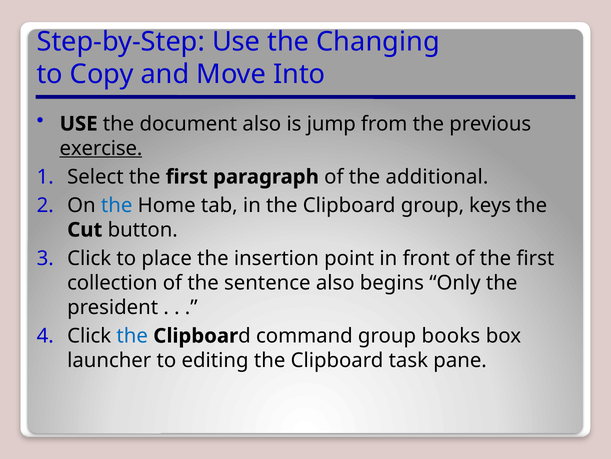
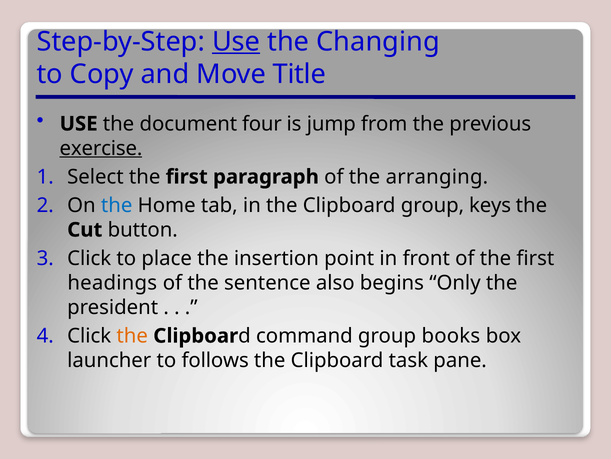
Use at (236, 42) underline: none -> present
Into: Into -> Title
document also: also -> four
additional: additional -> arranging
collection: collection -> headings
the at (132, 335) colour: blue -> orange
editing: editing -> follows
